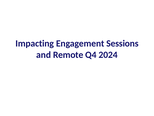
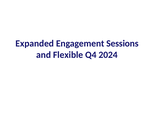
Impacting: Impacting -> Expanded
Remote: Remote -> Flexible
